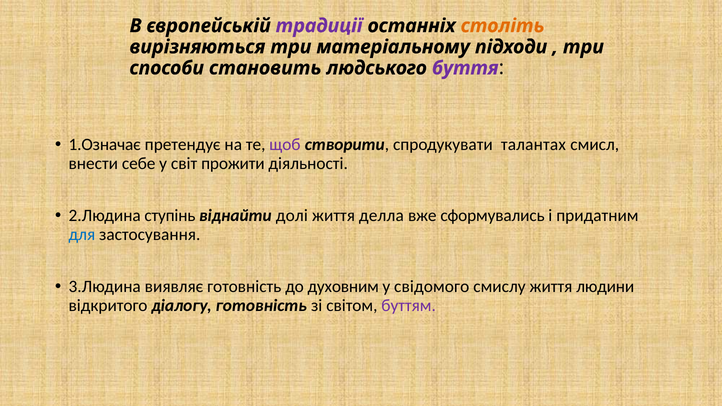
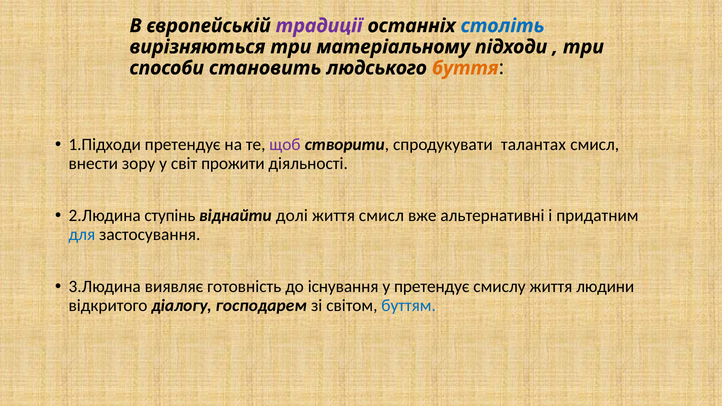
століть colour: orange -> blue
буття colour: purple -> orange
1.Означає: 1.Означає -> 1.Підходи
себе: себе -> зору
життя делла: делла -> смисл
сформувались: сформувались -> альтернативні
духовним: духовним -> існування
у свідомого: свідомого -> претендує
діалогу готовність: готовність -> господарем
буттям colour: purple -> blue
